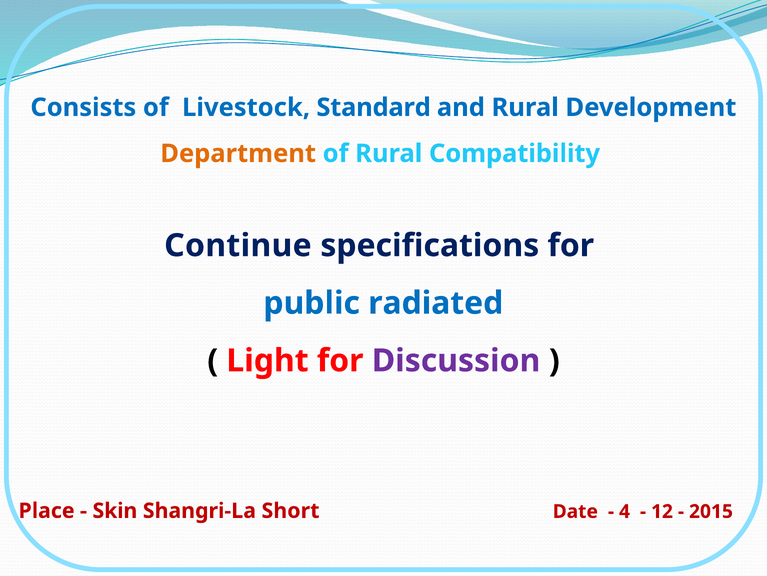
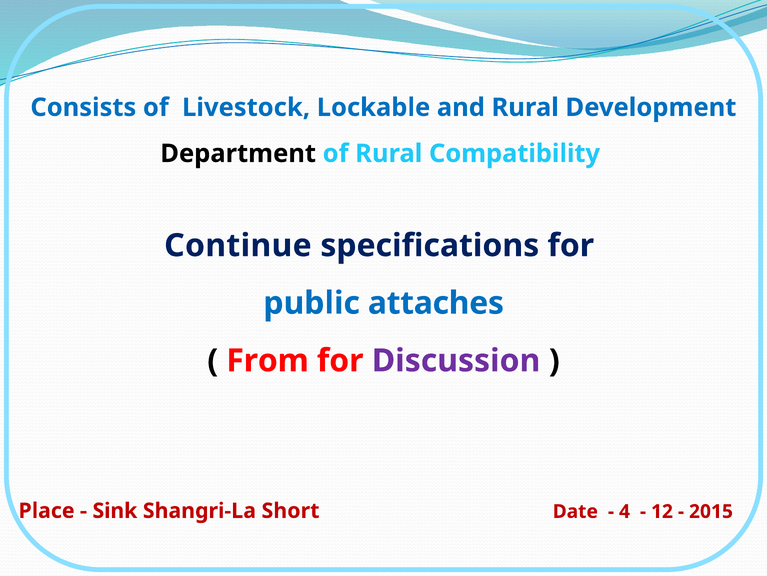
Standard: Standard -> Lockable
Department colour: orange -> black
radiated: radiated -> attaches
Light: Light -> From
Skin: Skin -> Sink
